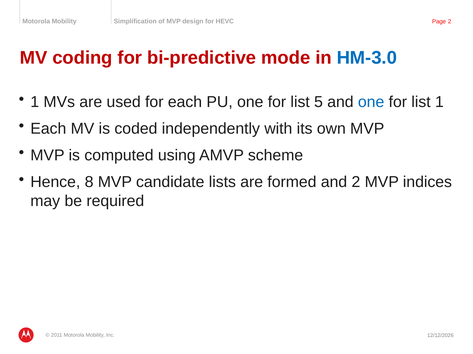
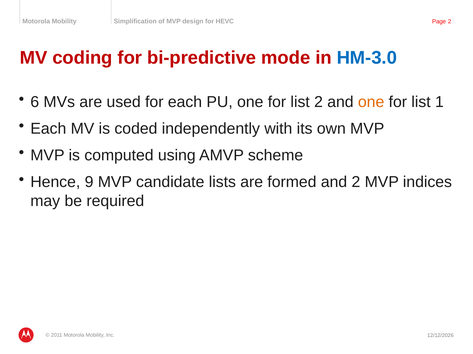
1 at (35, 102): 1 -> 6
list 5: 5 -> 2
one at (371, 102) colour: blue -> orange
8: 8 -> 9
